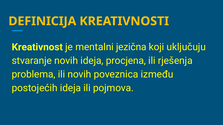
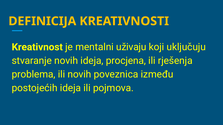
jezična: jezična -> uživaju
